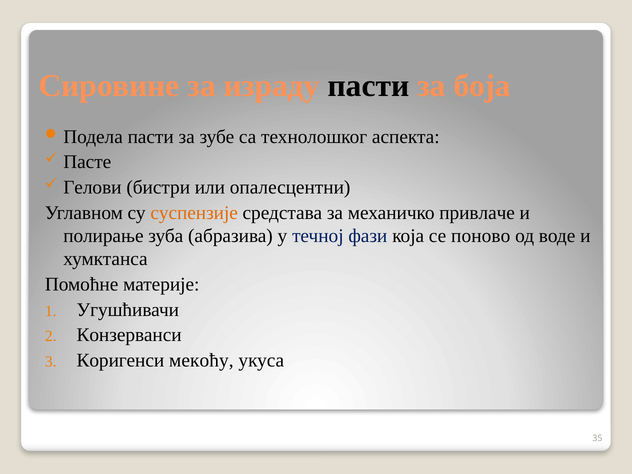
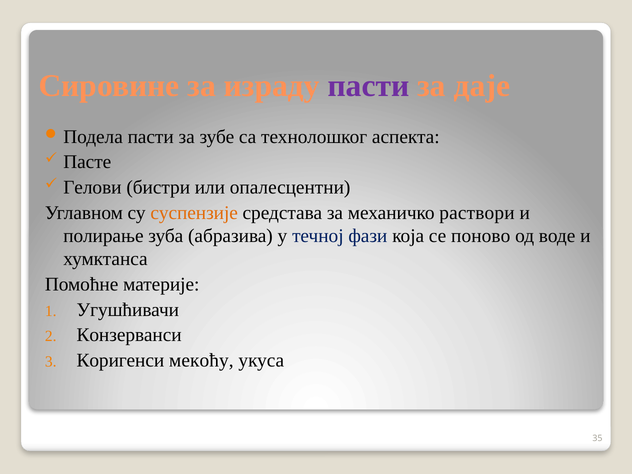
пасти at (369, 86) colour: black -> purple
боја: боја -> даје
привлаче: привлаче -> раствори
